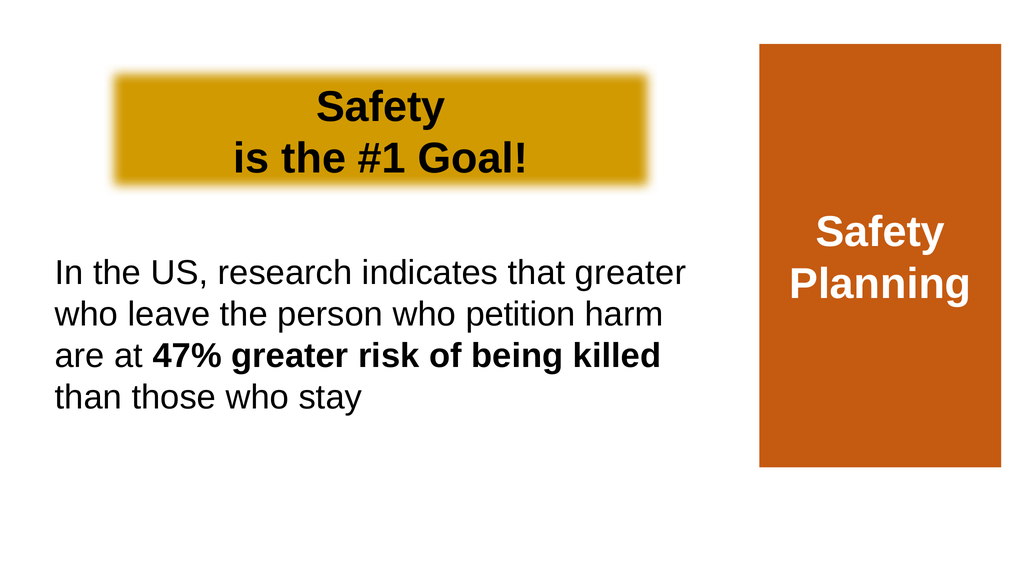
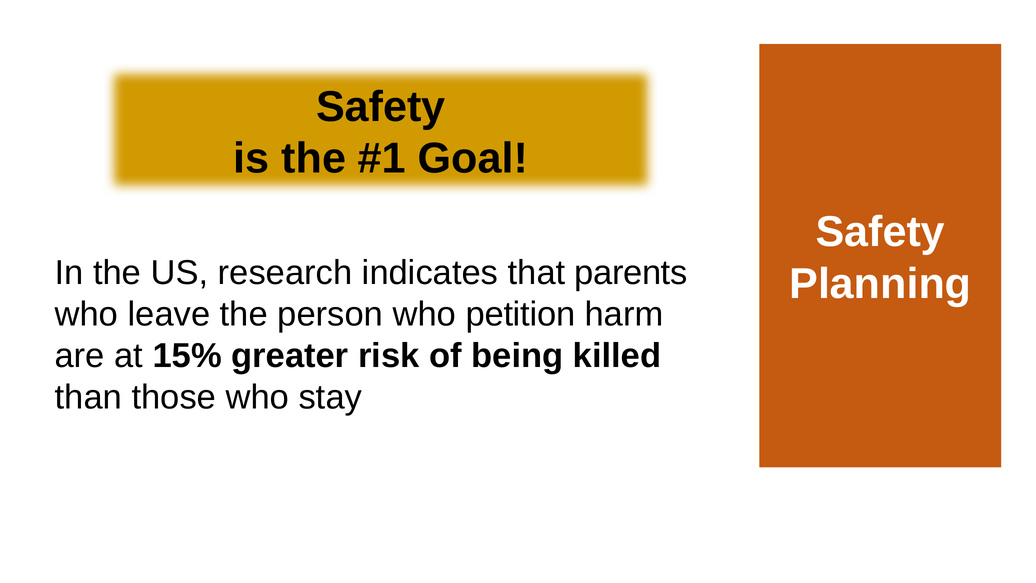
that greater: greater -> parents
47%: 47% -> 15%
